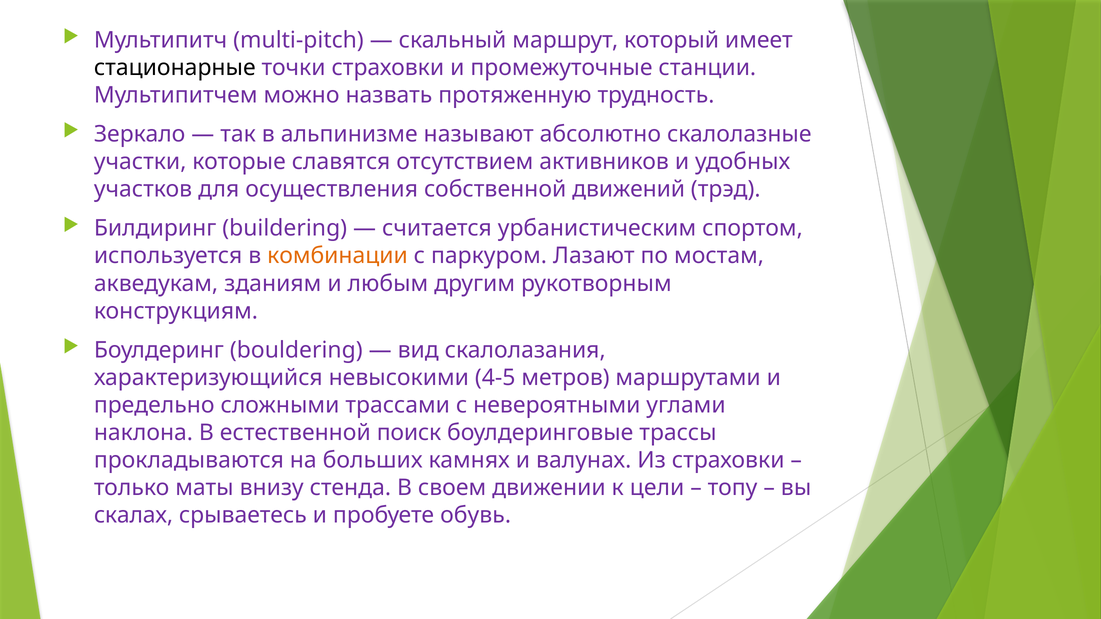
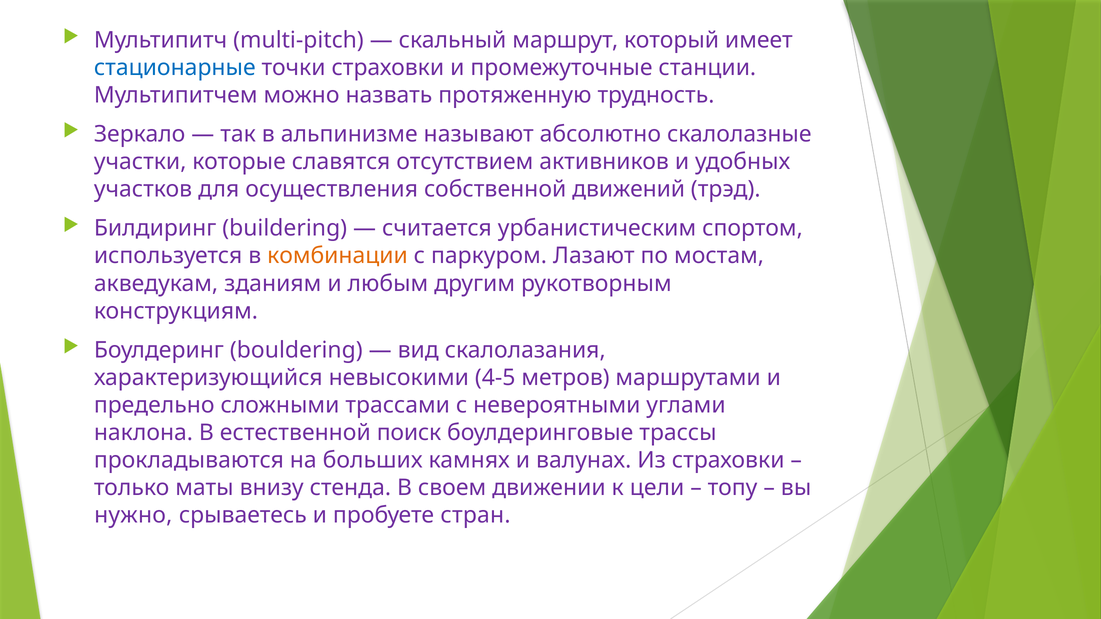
стационарные colour: black -> blue
скалах: скалах -> нужно
обувь: обувь -> стран
